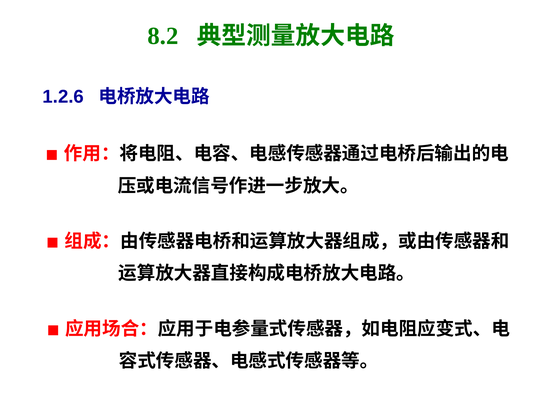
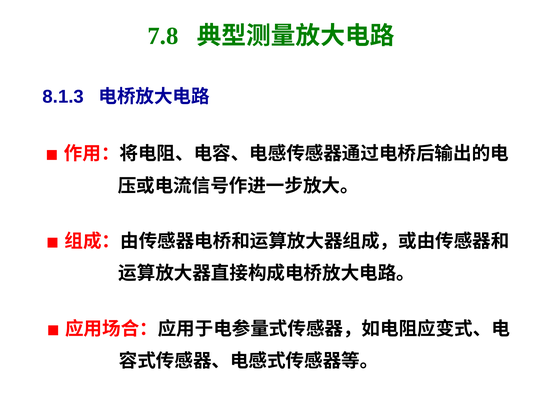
8.2: 8.2 -> 7.8
1.2.6: 1.2.6 -> 8.1.3
